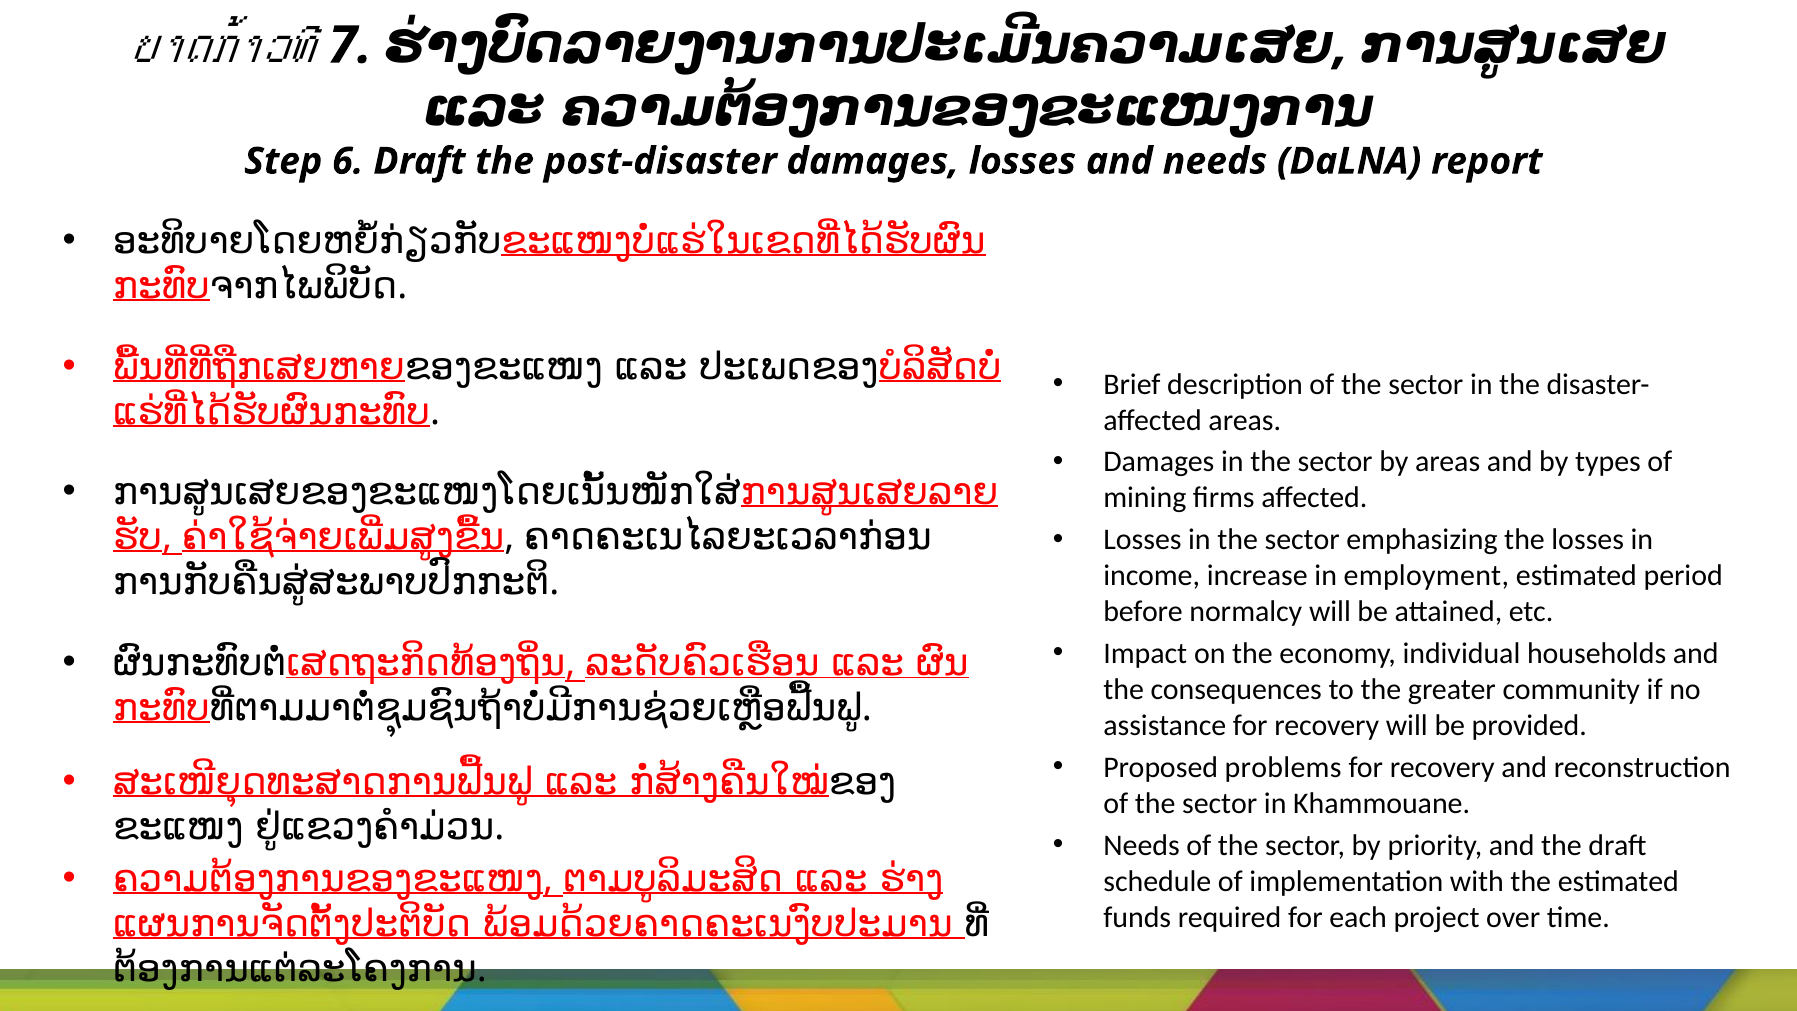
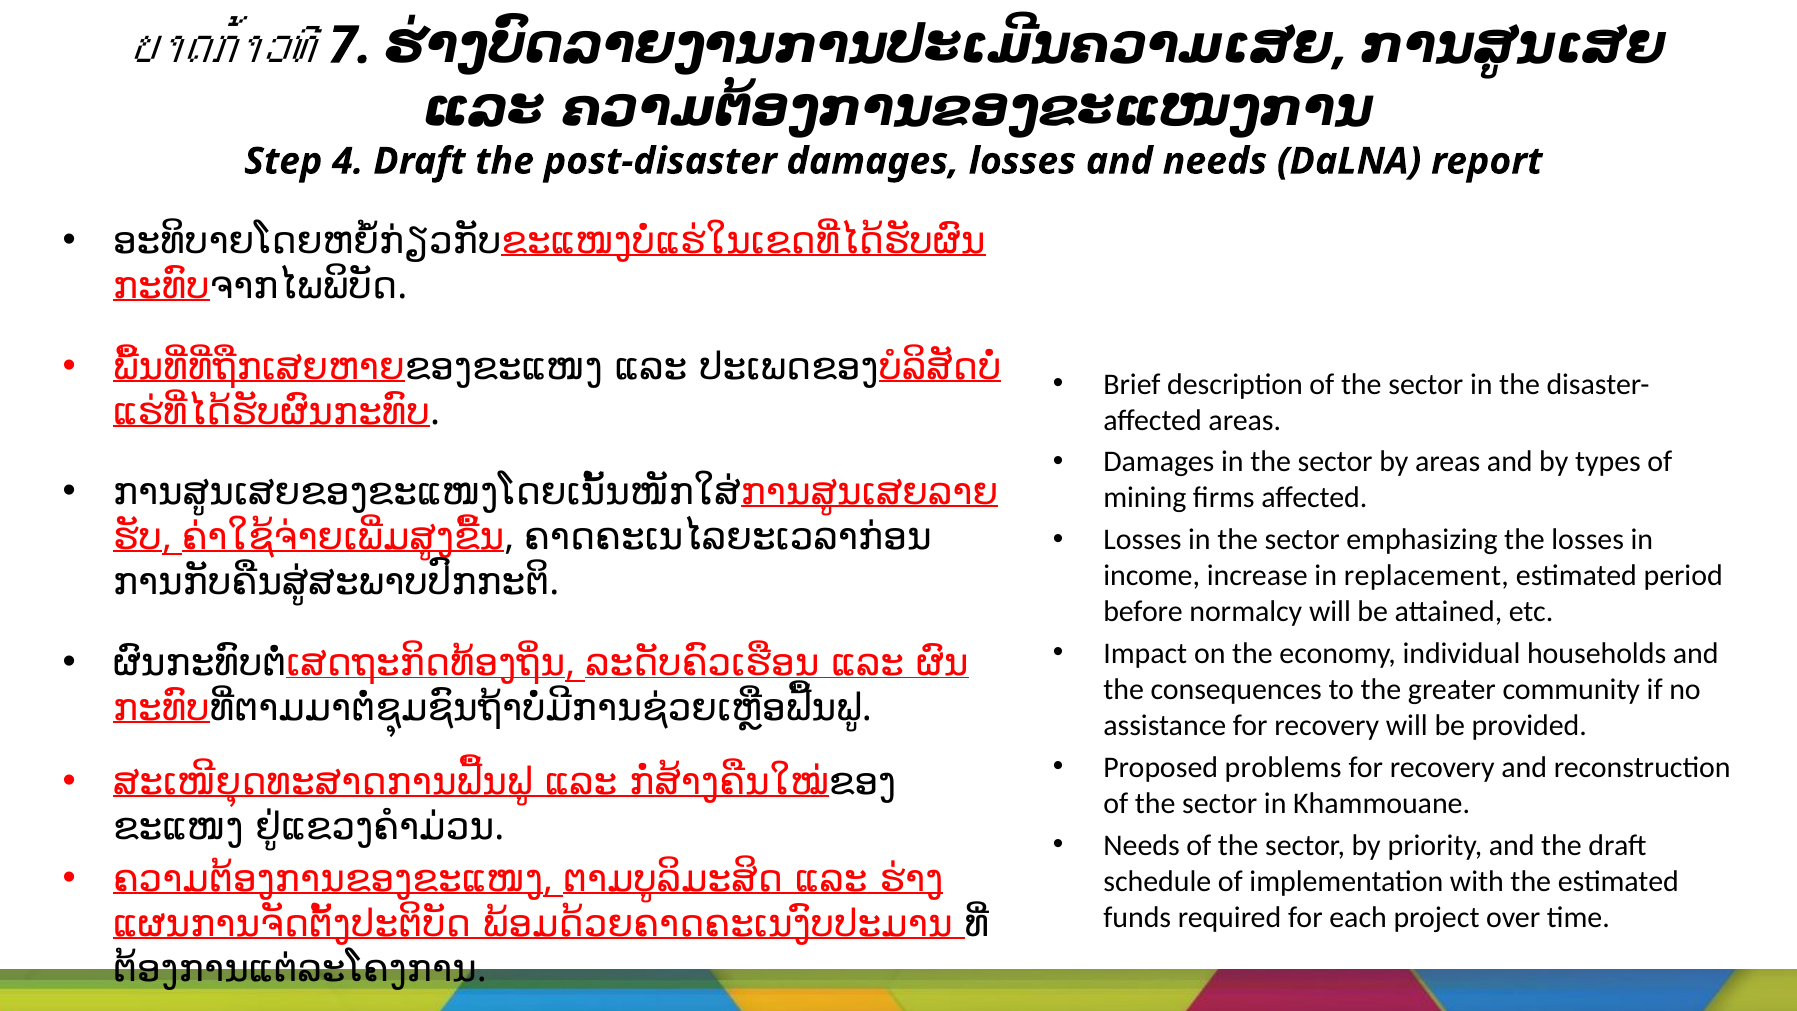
6: 6 -> 4
employment: employment -> replacement
